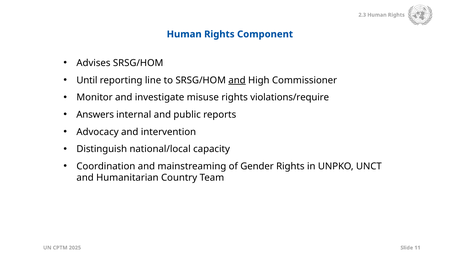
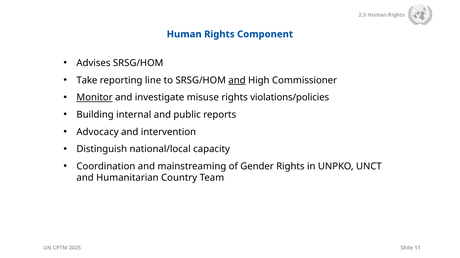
Until: Until -> Take
Monitor underline: none -> present
violations/require: violations/require -> violations/policies
Answers: Answers -> Building
